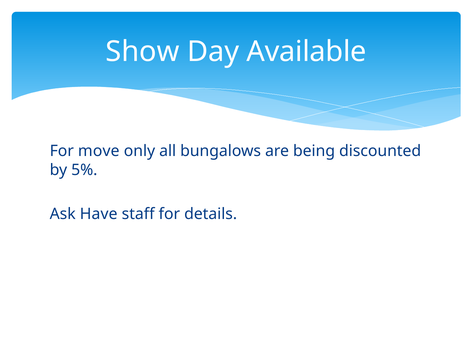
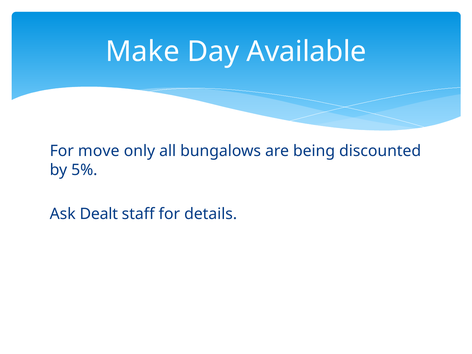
Show: Show -> Make
Have: Have -> Dealt
